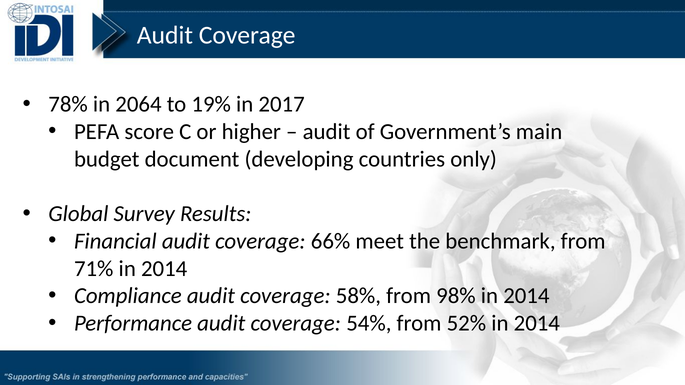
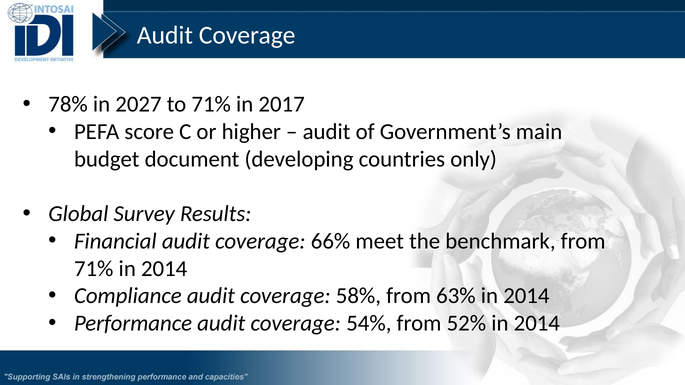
2064: 2064 -> 2027
to 19%: 19% -> 71%
98%: 98% -> 63%
